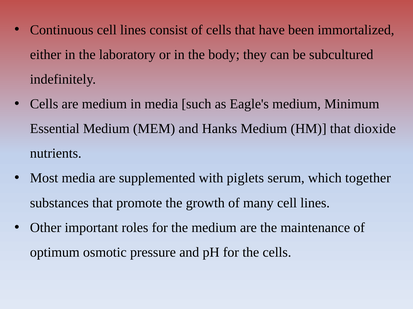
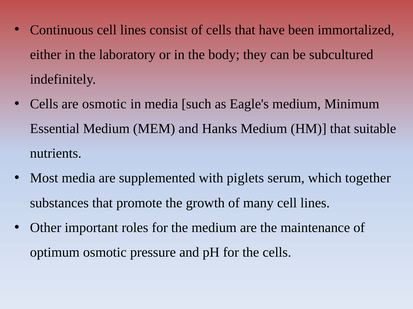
are medium: medium -> osmotic
dioxide: dioxide -> suitable
